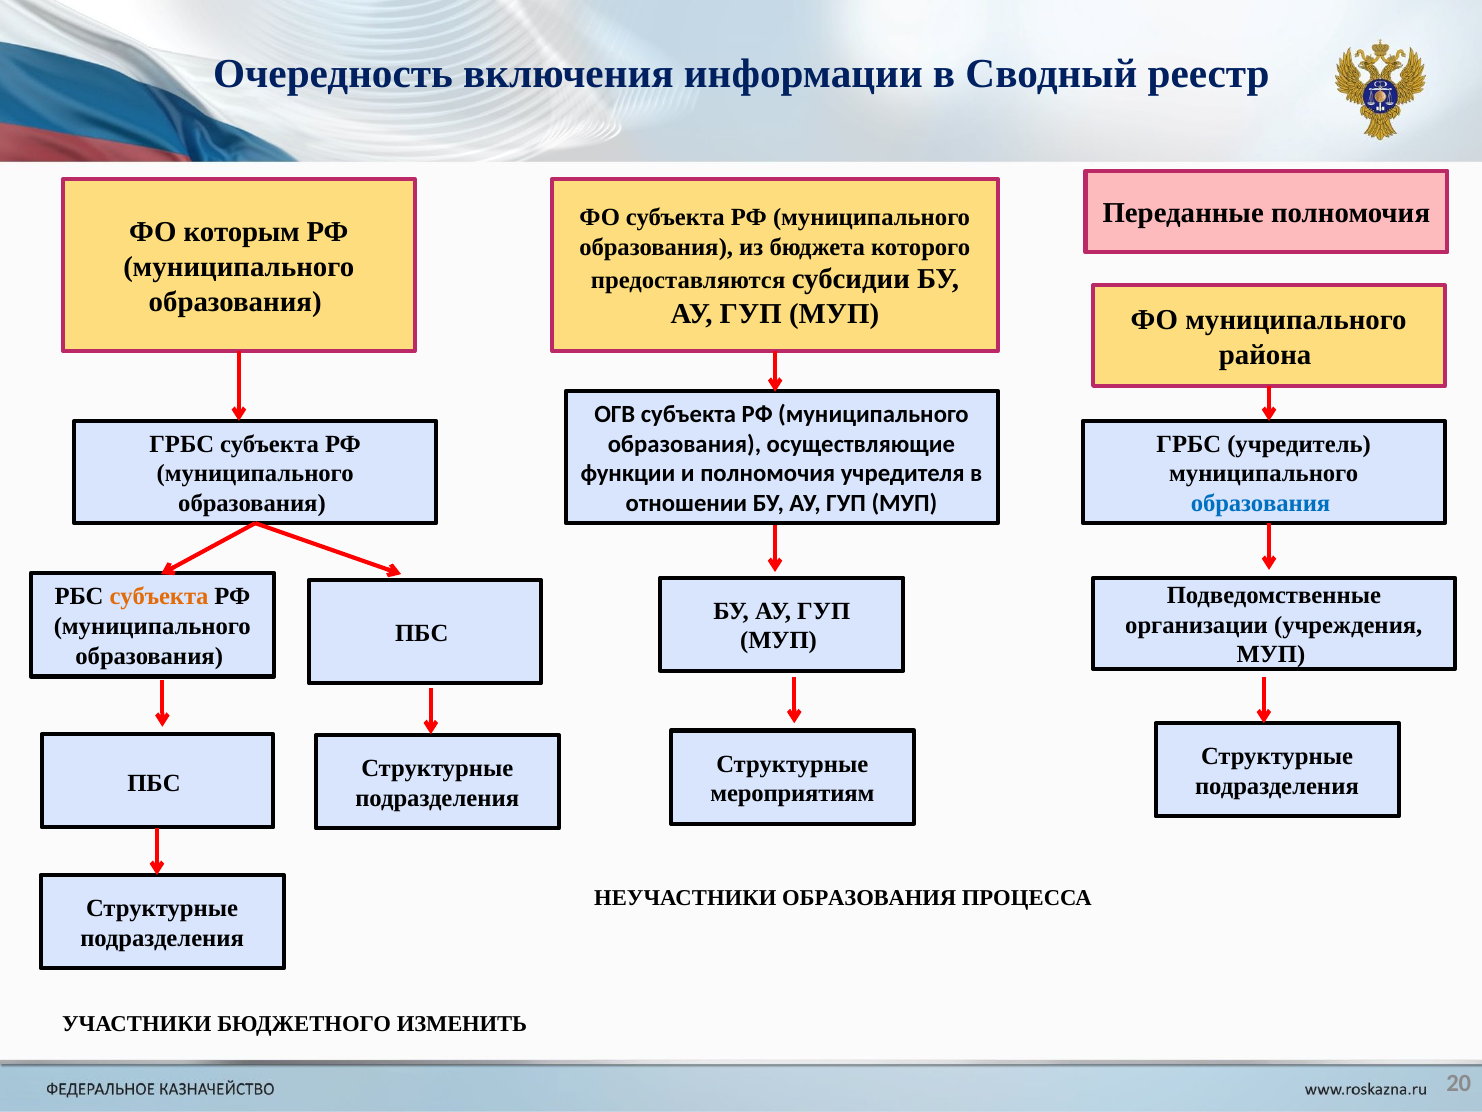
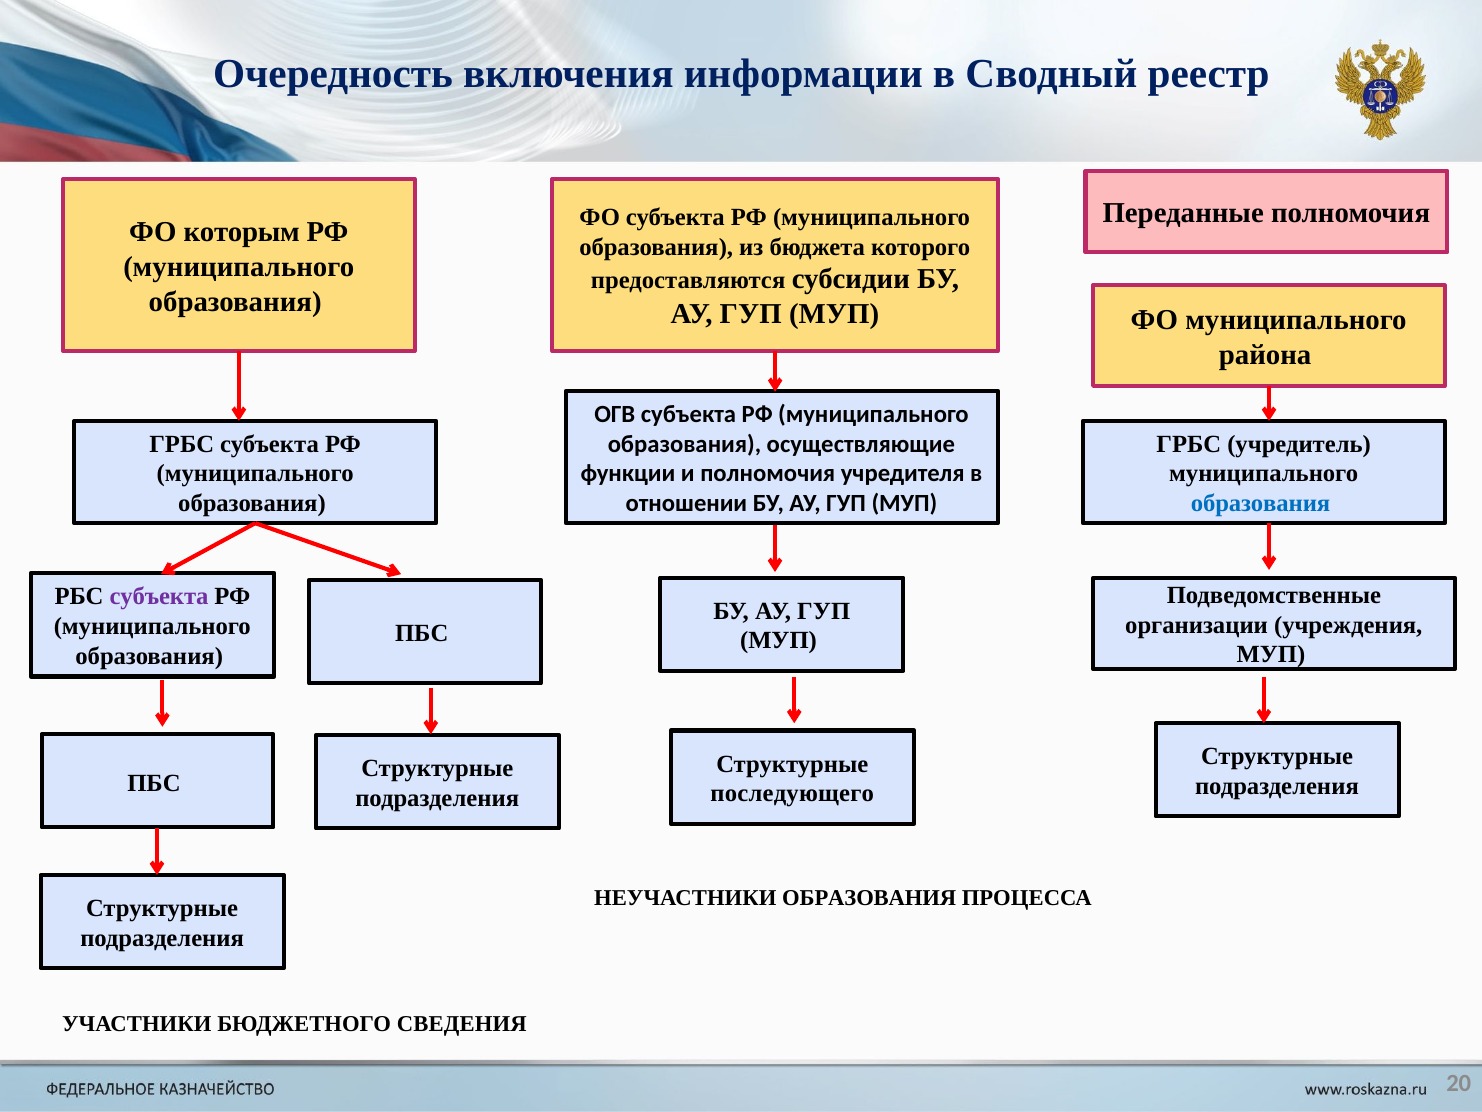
субъекта at (159, 596) colour: orange -> purple
мероприятиям: мероприятиям -> последующего
ИЗМЕНИТЬ: ИЗМЕНИТЬ -> СВЕДЕНИЯ
